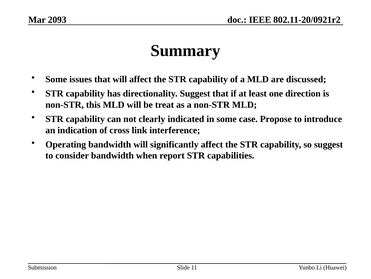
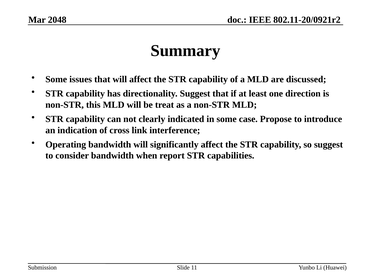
2093: 2093 -> 2048
